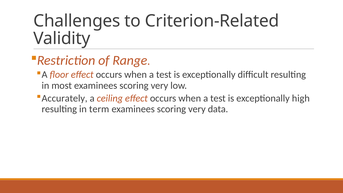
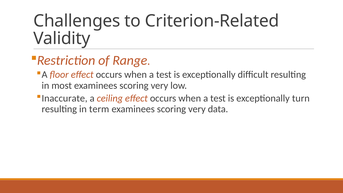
Accurately: Accurately -> Inaccurate
high: high -> turn
